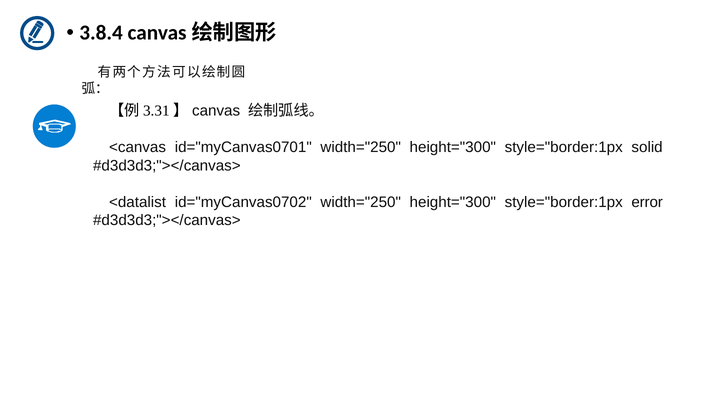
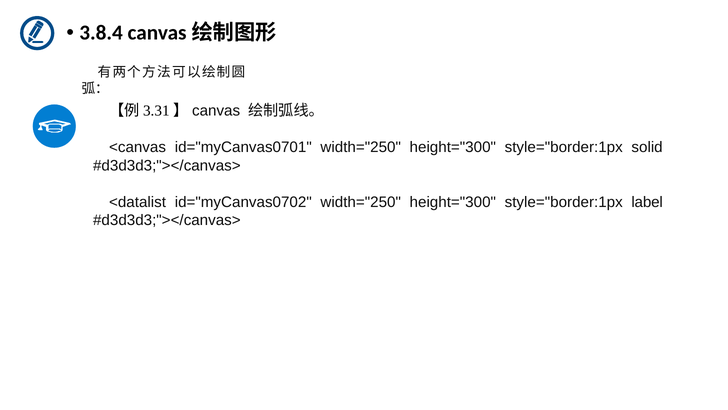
error: error -> label
